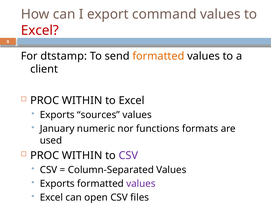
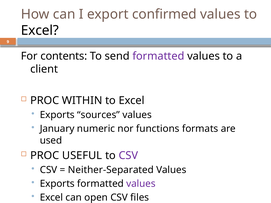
command: command -> confirmed
Excel at (40, 31) colour: red -> black
dtstamp: dtstamp -> contents
formatted at (158, 56) colour: orange -> purple
WITHIN at (82, 156): WITHIN -> USEFUL
Column-Separated: Column-Separated -> Neither-Separated
